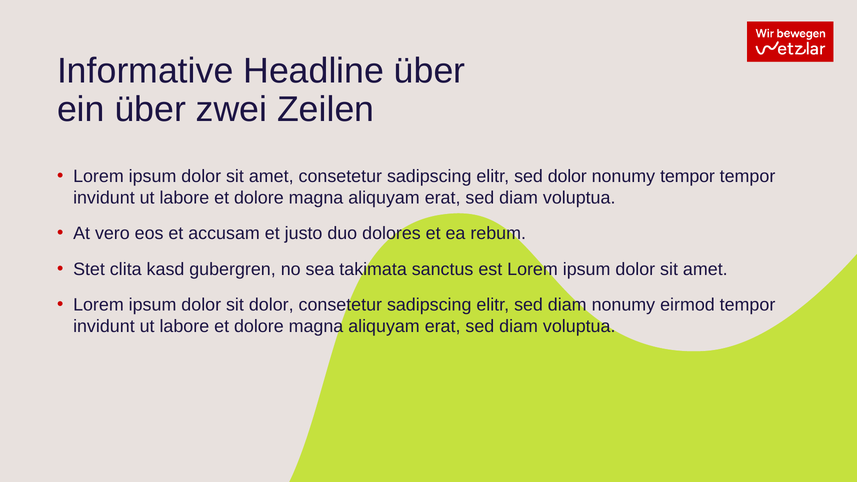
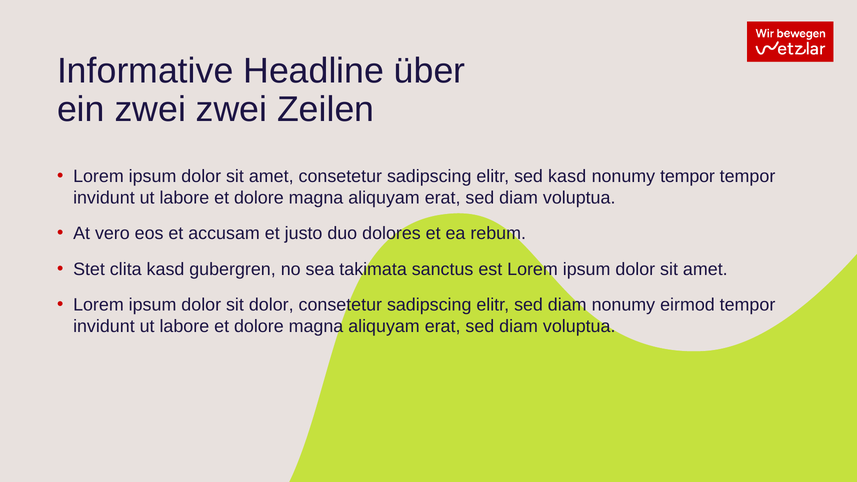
ein über: über -> zwei
sed dolor: dolor -> kasd
